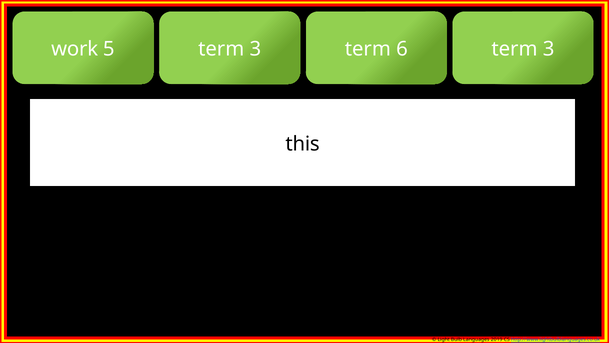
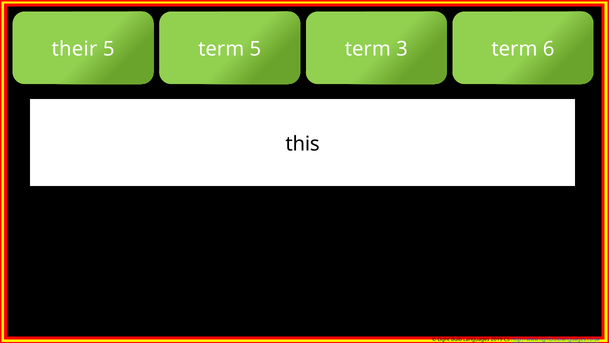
work: work -> their
5 term 3: 3 -> 5
6: 6 -> 3
3 at (549, 49): 3 -> 6
